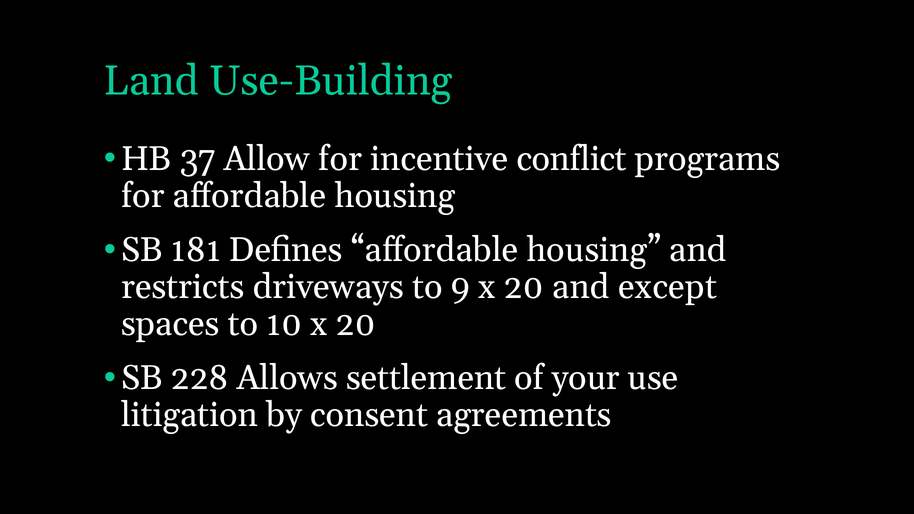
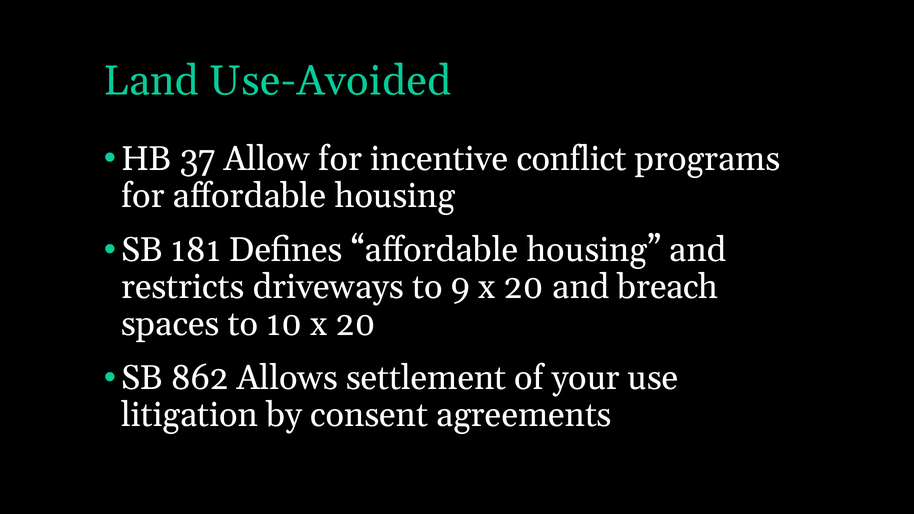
Use-Building: Use-Building -> Use-Avoided
except: except -> breach
228: 228 -> 862
